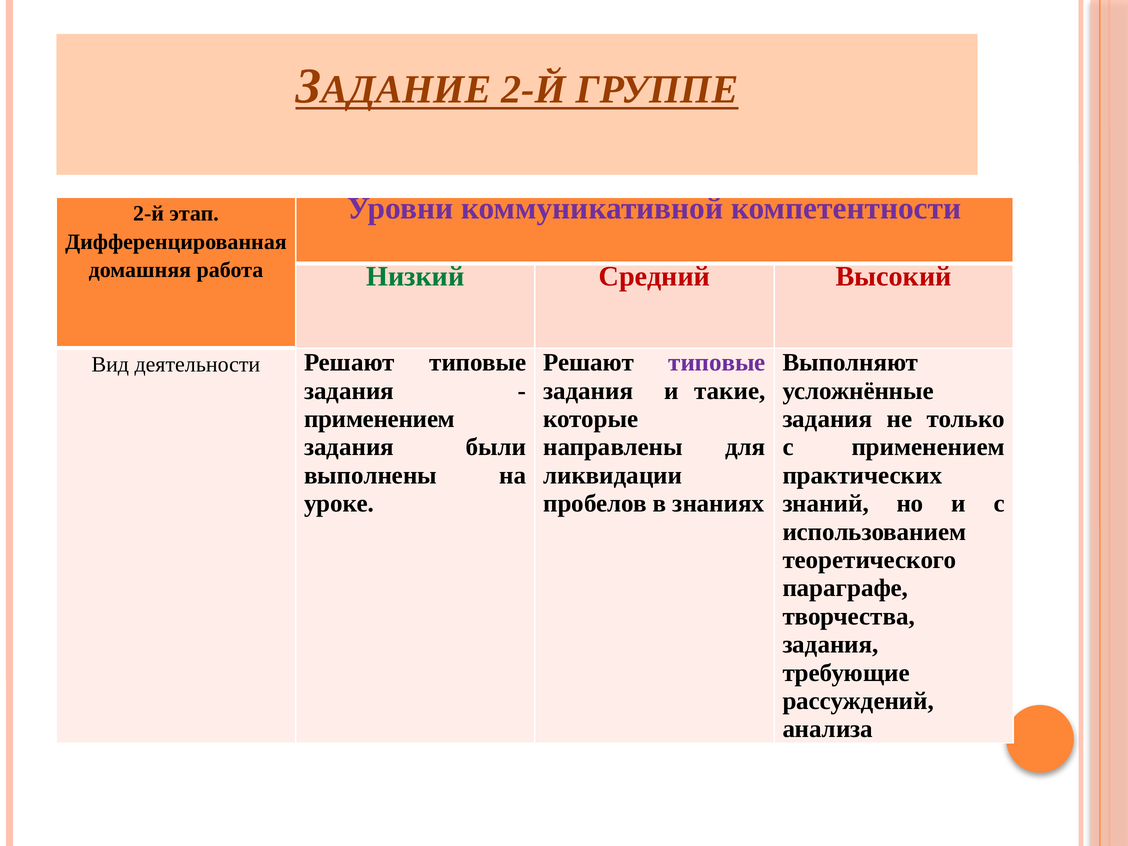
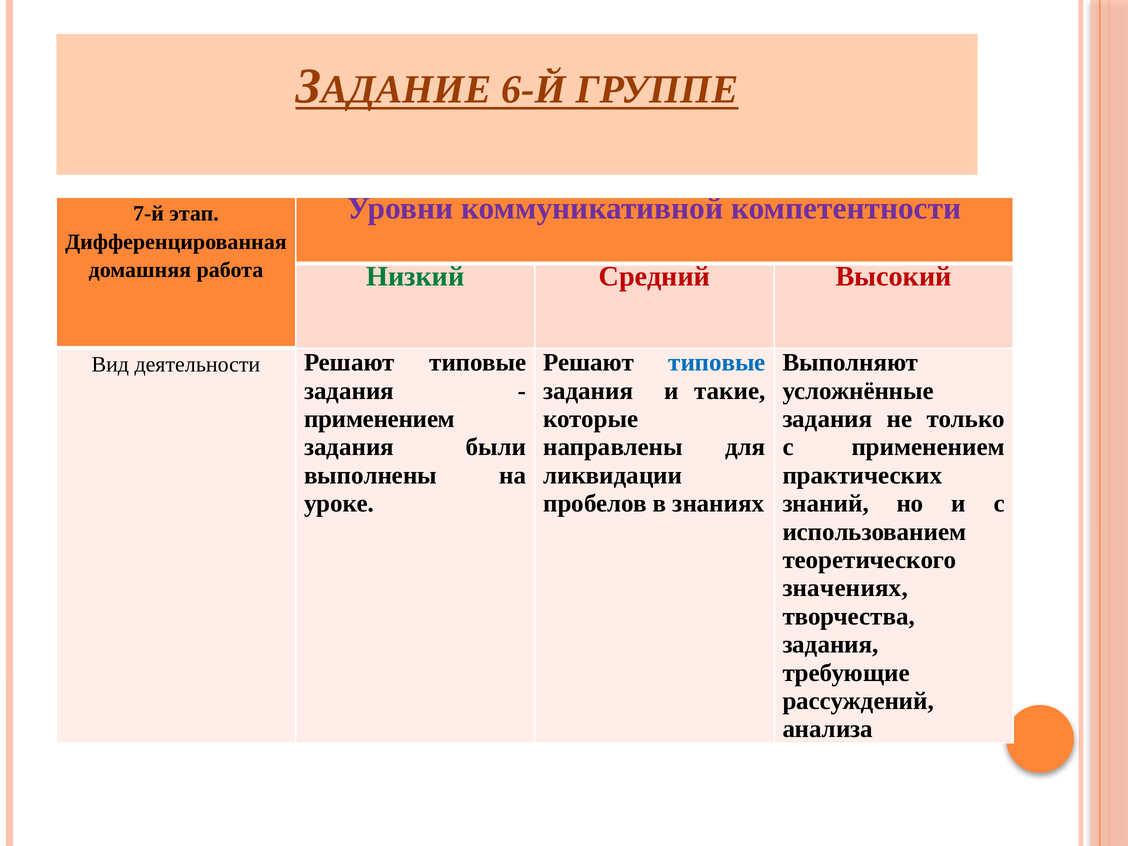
2-Й at (534, 90): 2-Й -> 6-Й
2-й at (148, 214): 2-й -> 7-й
типовые at (717, 363) colour: purple -> blue
параграфе: параграфе -> значениях
